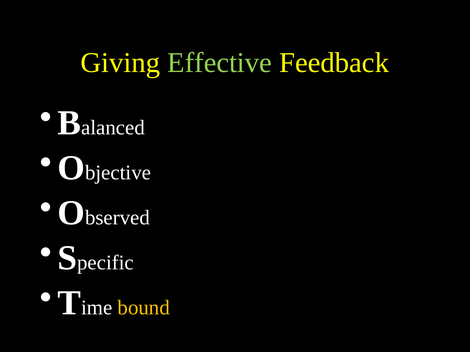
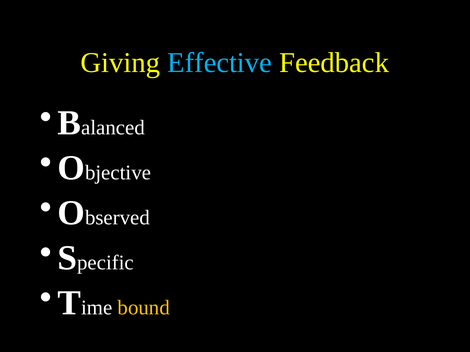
Effective colour: light green -> light blue
